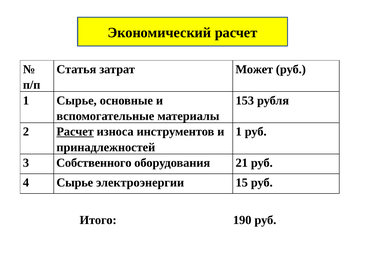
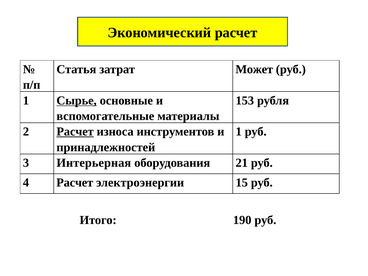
Сырье at (77, 100) underline: none -> present
Собственного: Собственного -> Интерьерная
4 Сырье: Сырье -> Расчет
